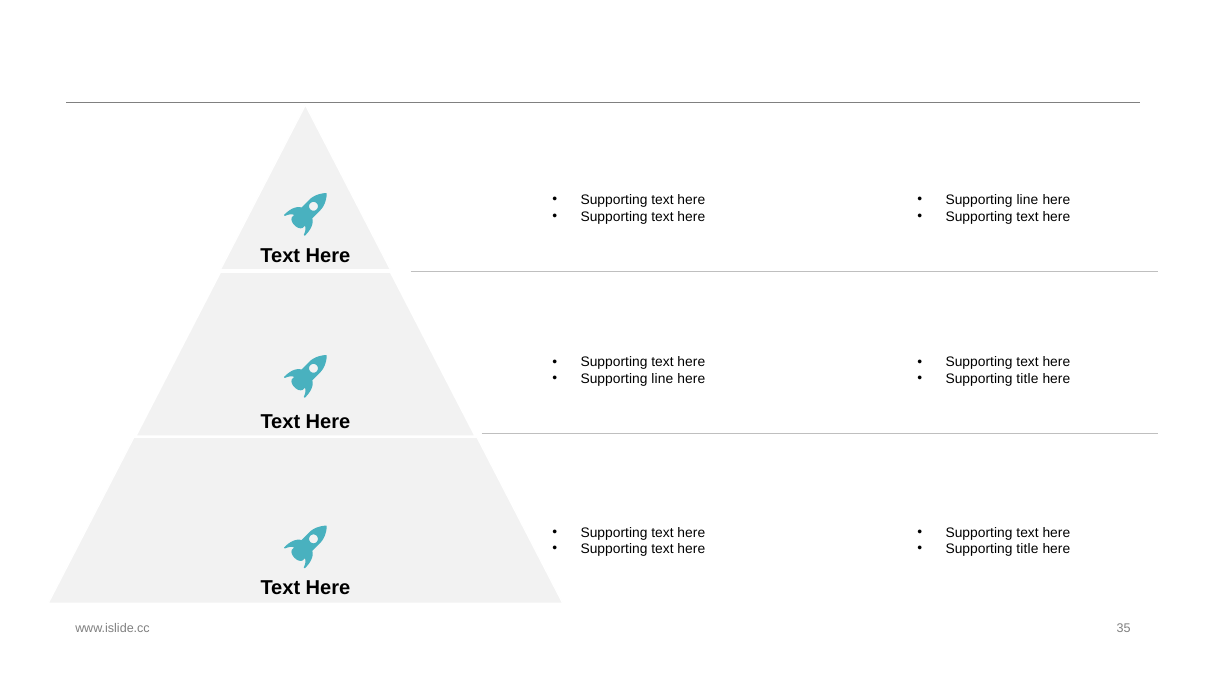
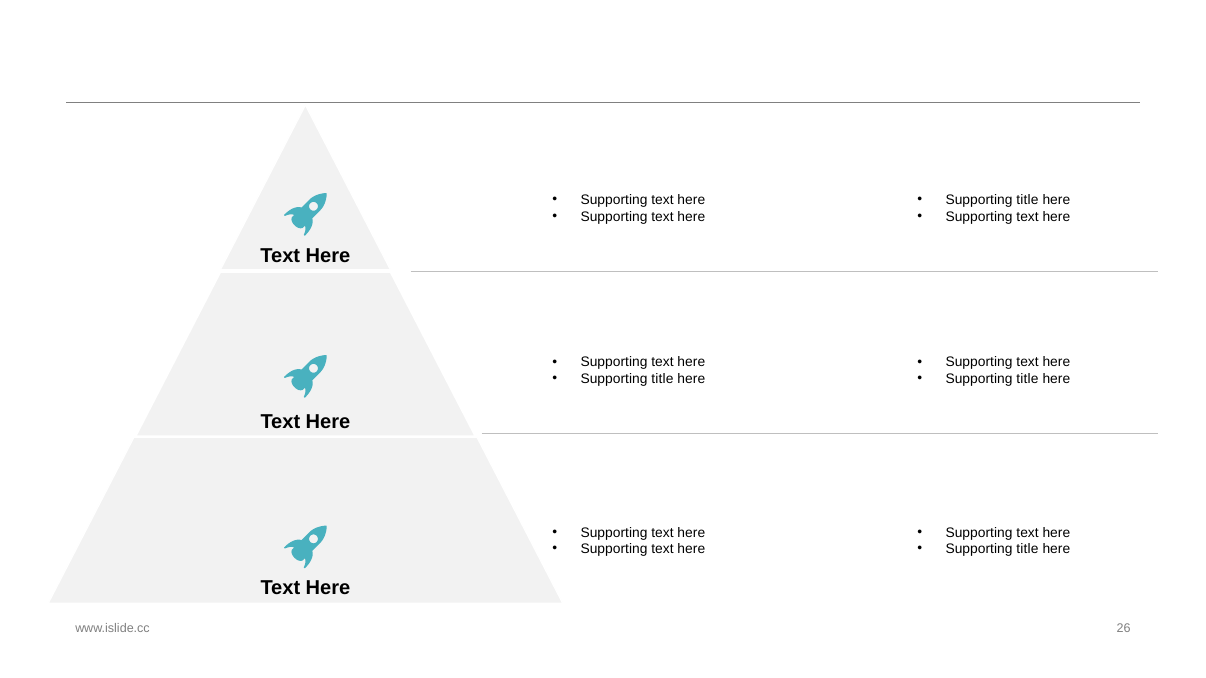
line at (1027, 200): line -> title
line at (662, 379): line -> title
35: 35 -> 26
